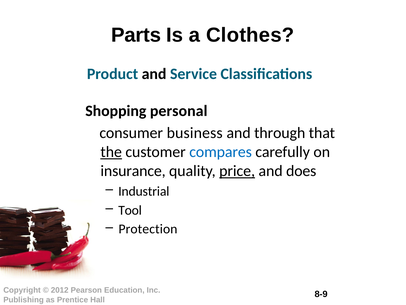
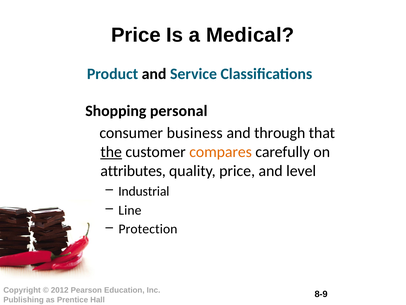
Parts at (136, 35): Parts -> Price
Clothes: Clothes -> Medical
compares colour: blue -> orange
insurance: insurance -> attributes
price at (237, 171) underline: present -> none
does: does -> level
Tool: Tool -> Line
